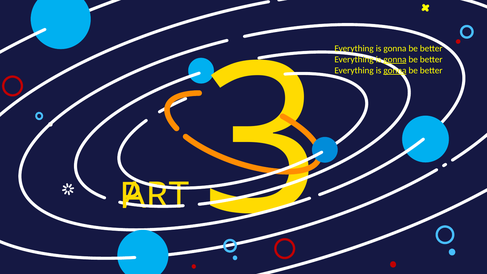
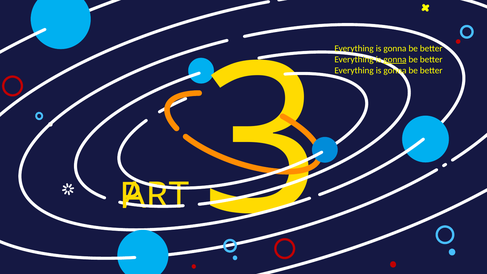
gonna at (395, 70) underline: present -> none
